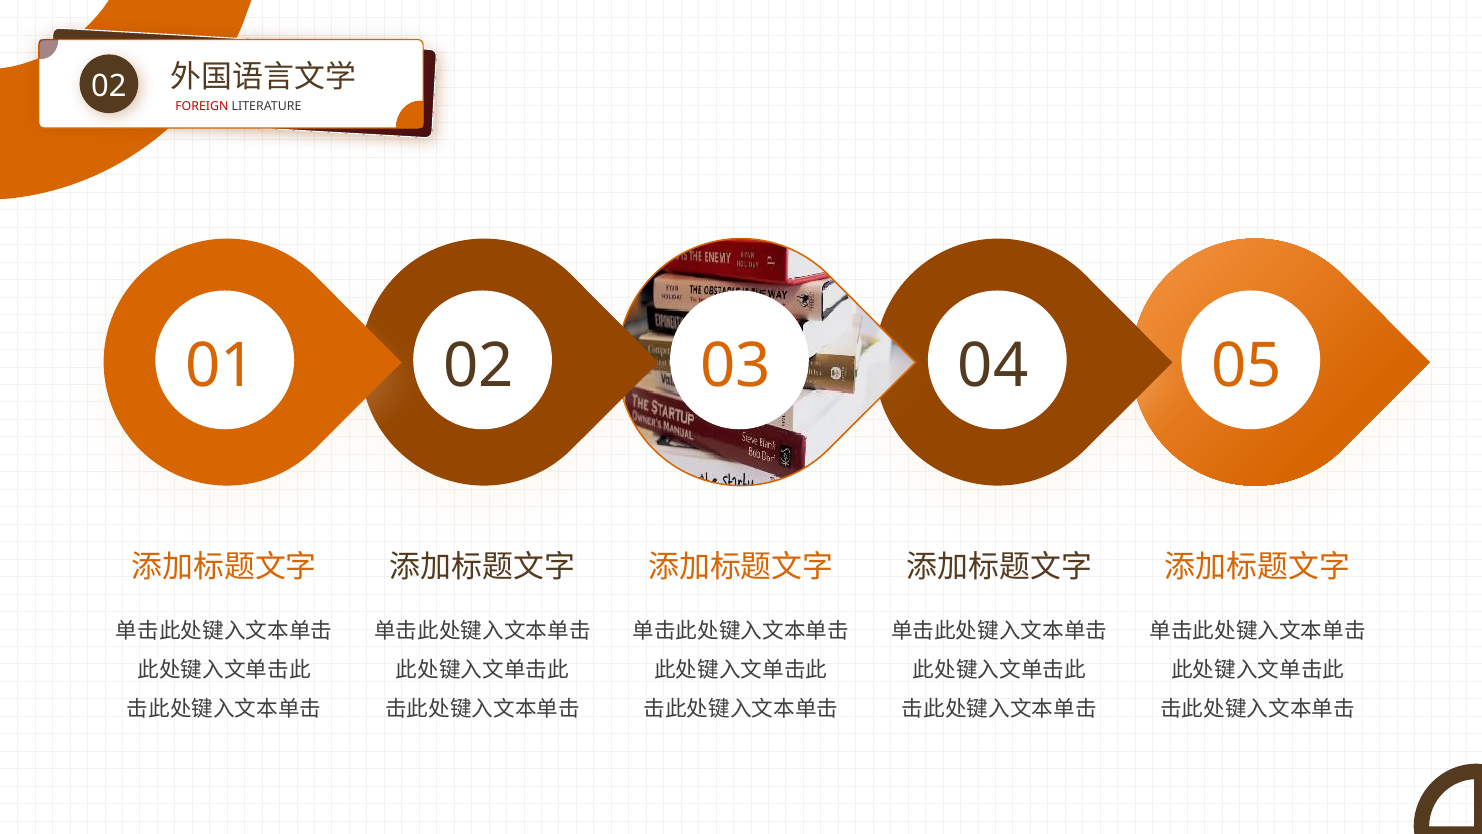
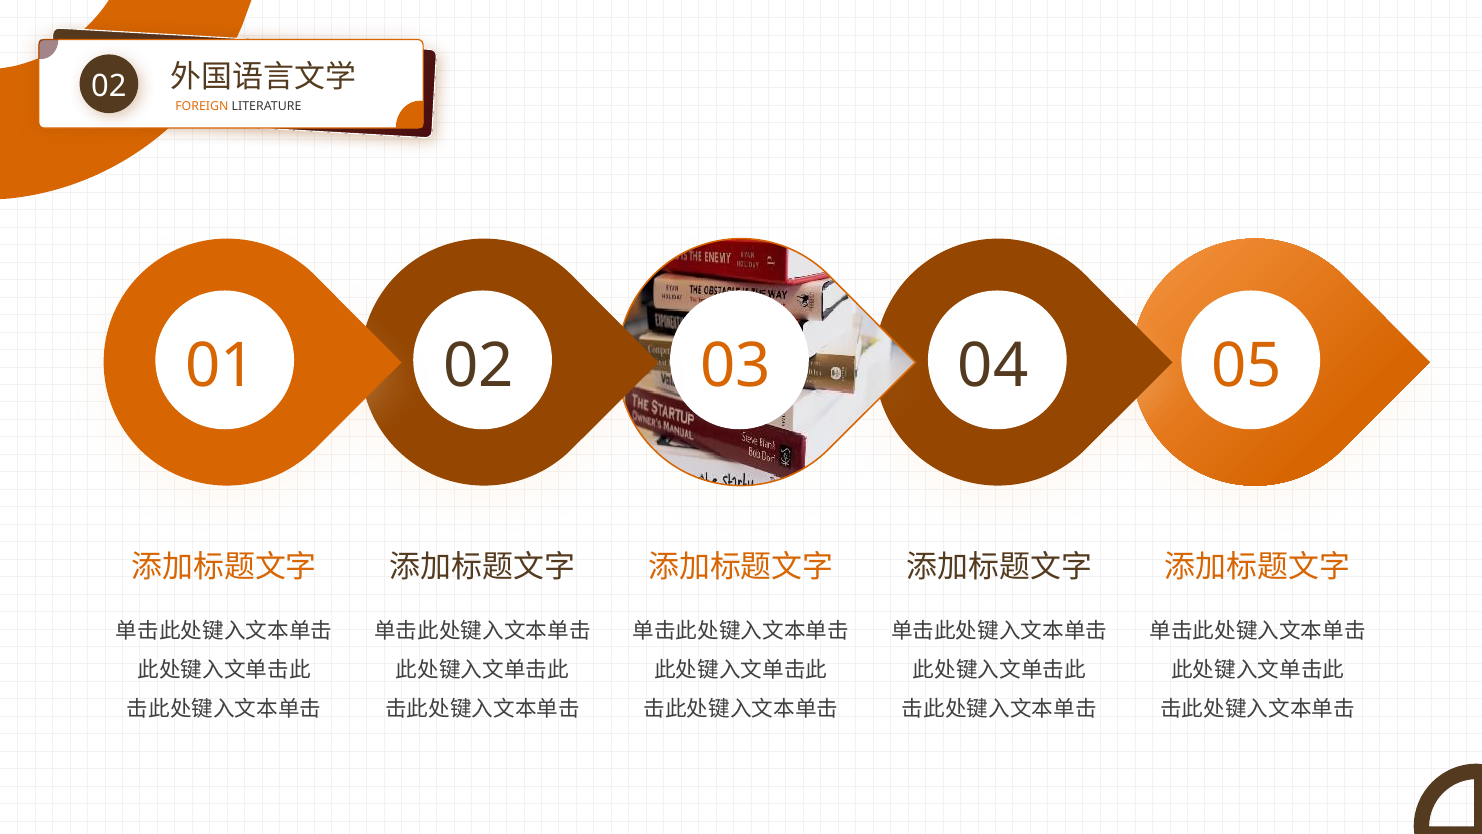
FOREIGN colour: red -> orange
